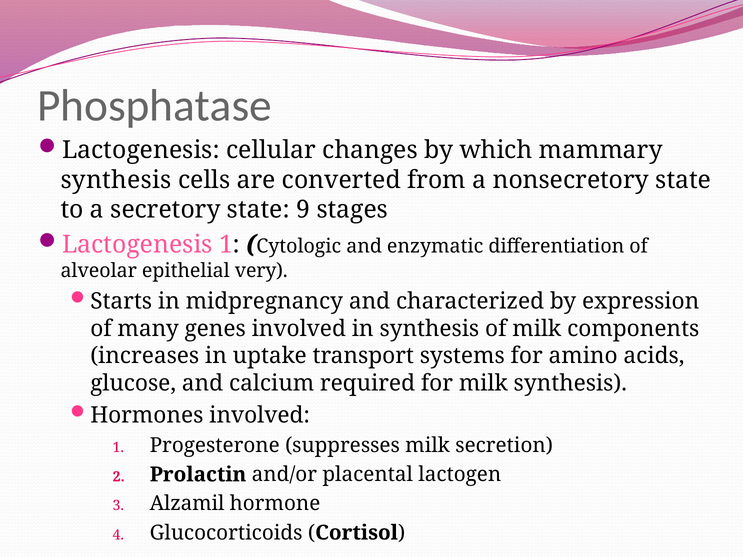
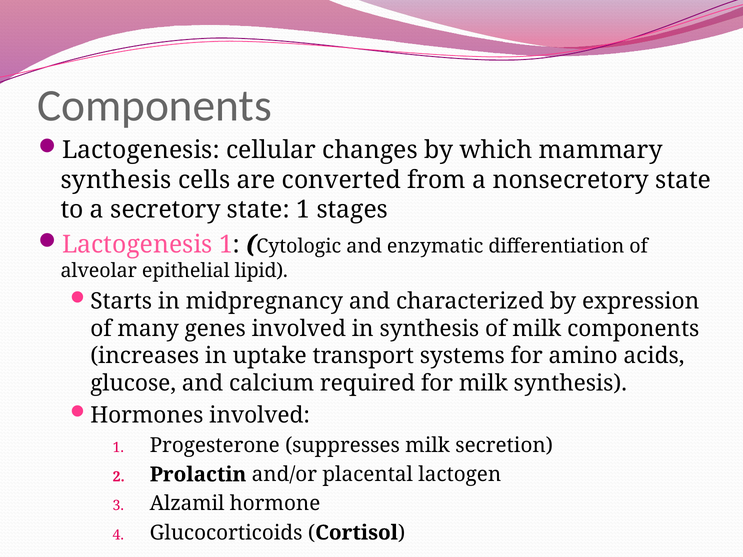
Phosphatase at (154, 106): Phosphatase -> Components
state 9: 9 -> 1
very: very -> lipid
